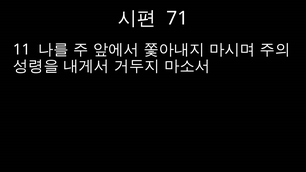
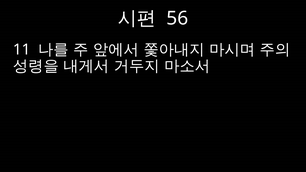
71: 71 -> 56
